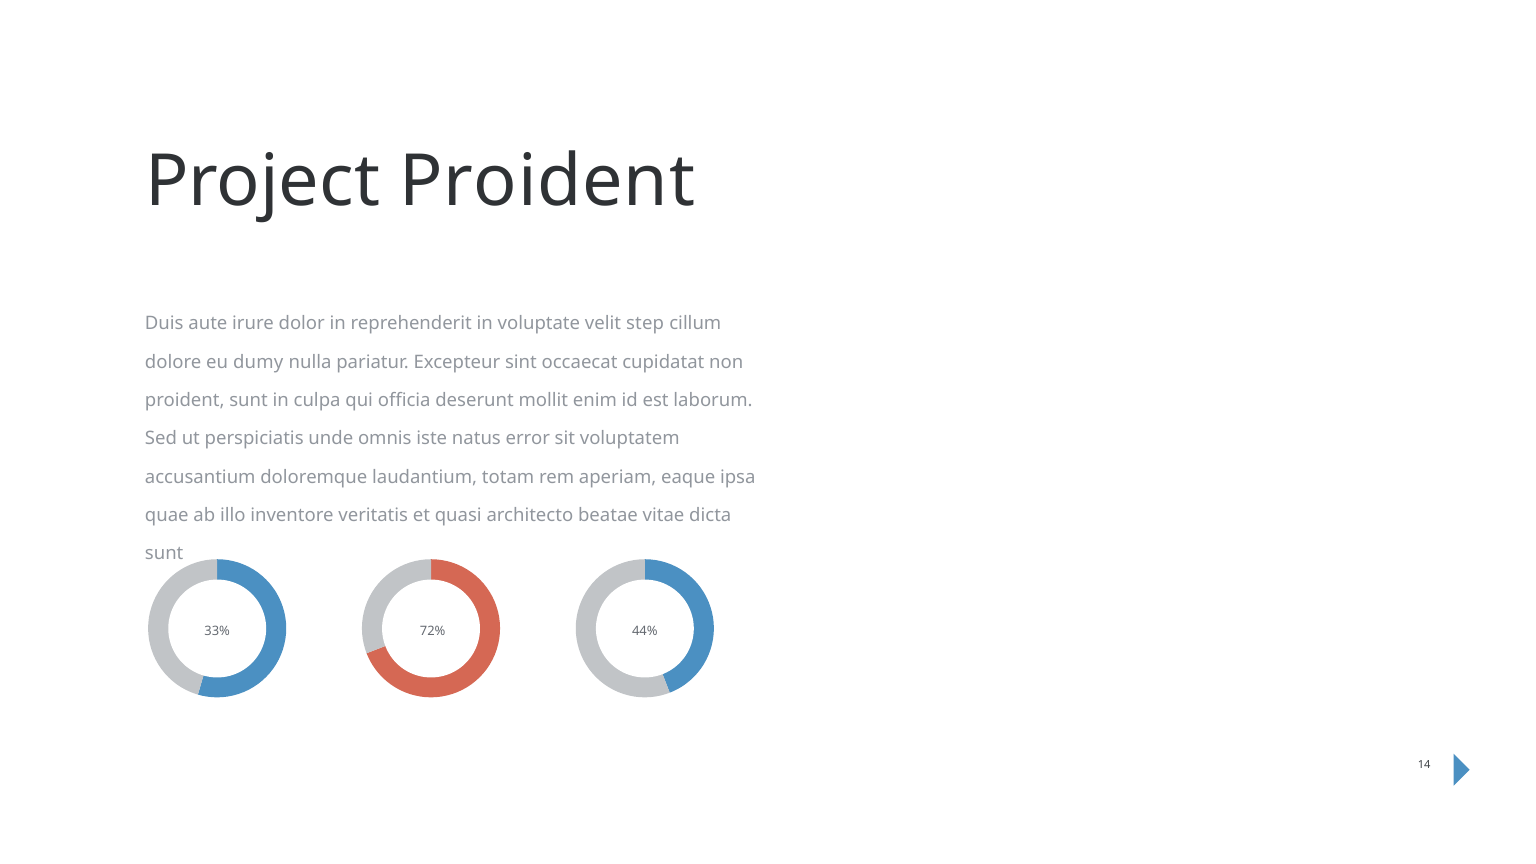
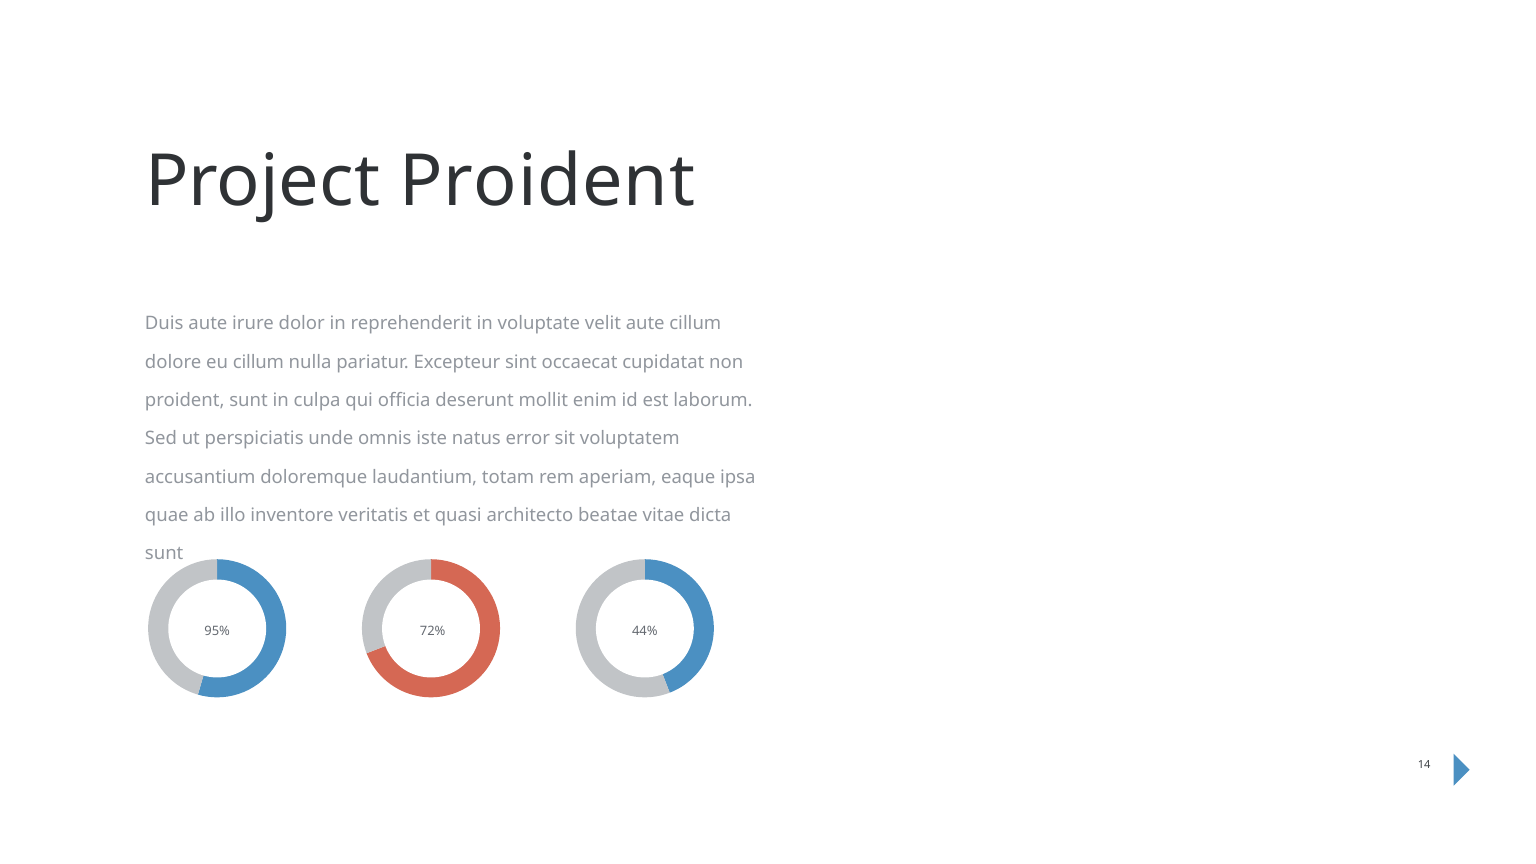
velit step: step -> aute
eu dumy: dumy -> cillum
33%: 33% -> 95%
